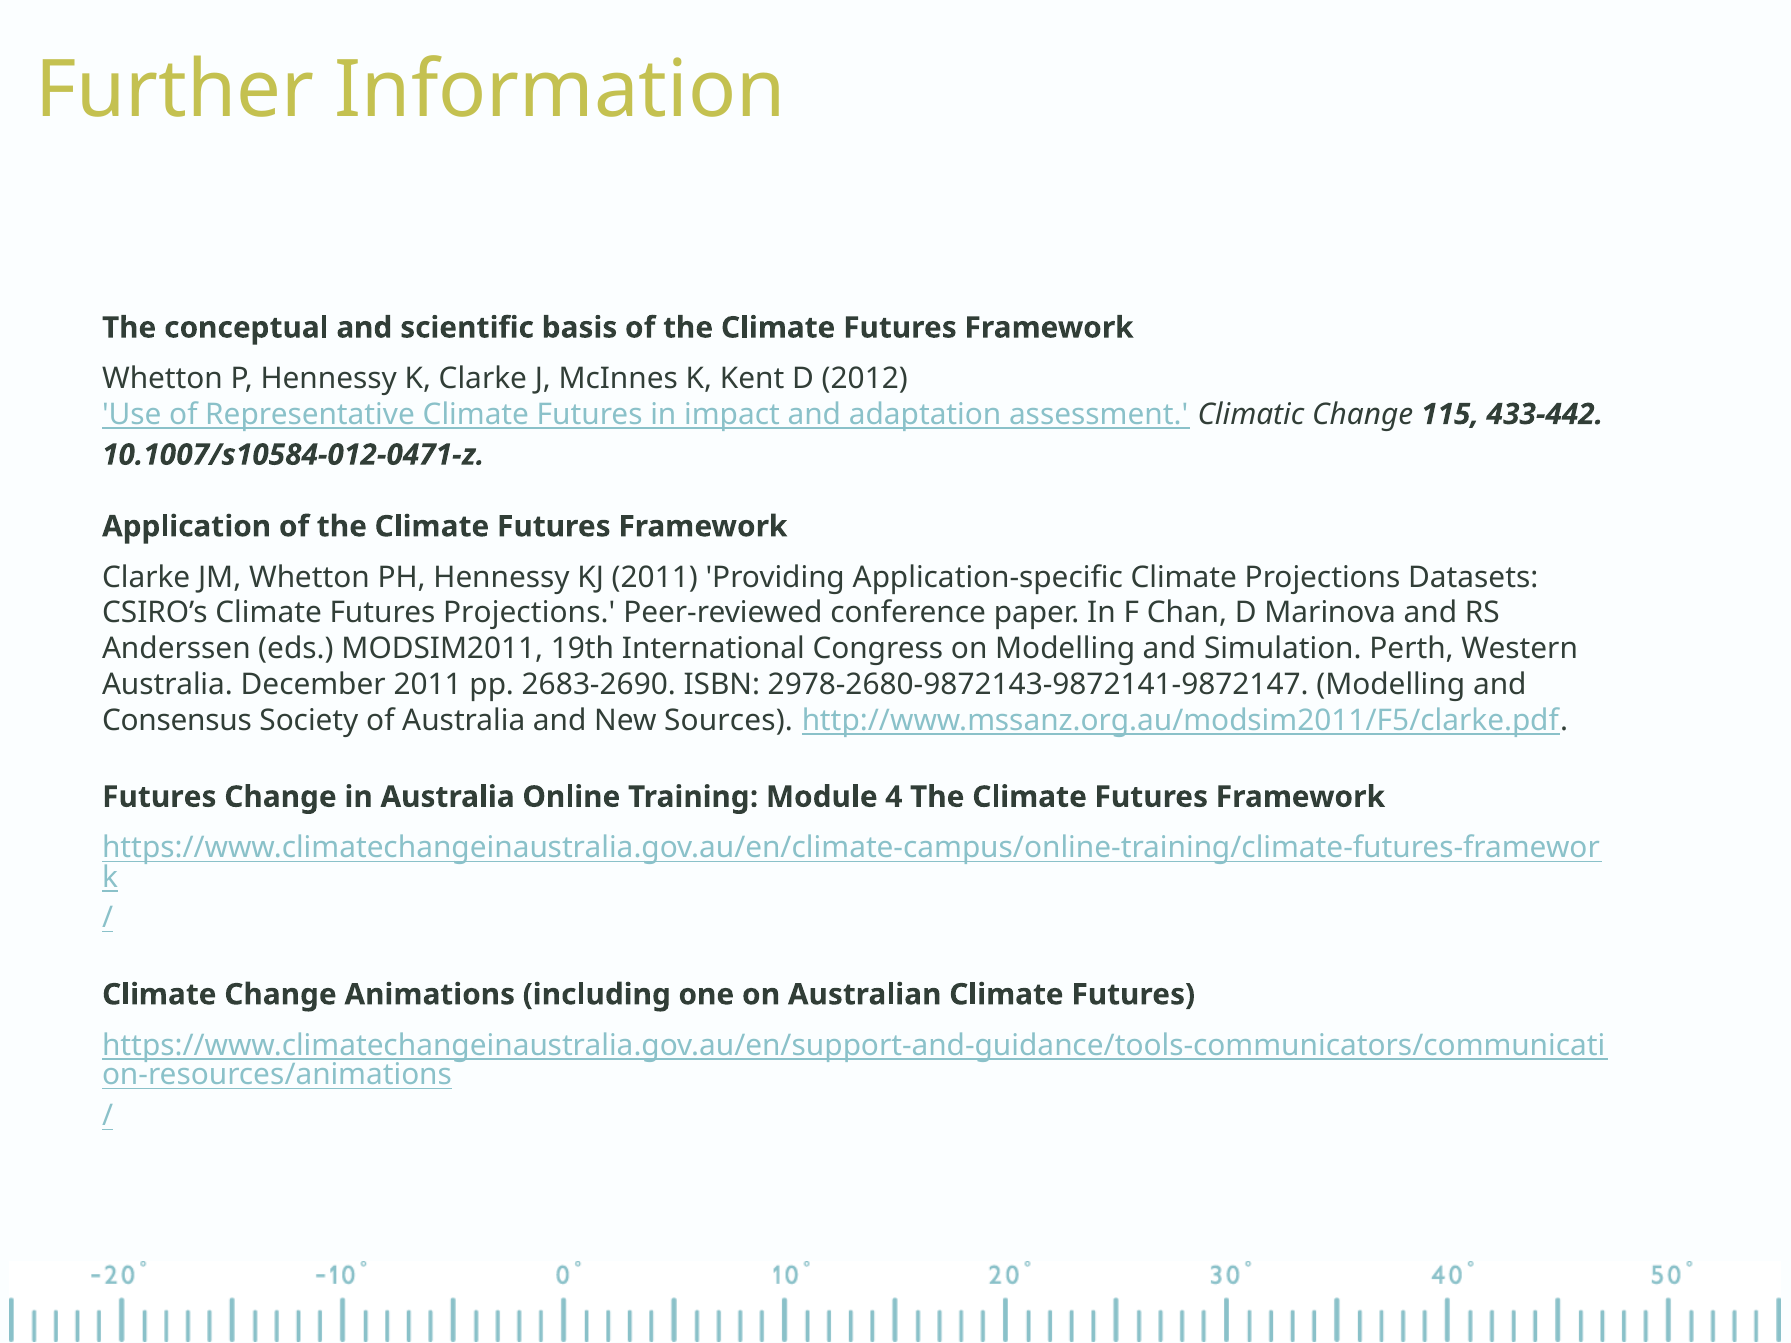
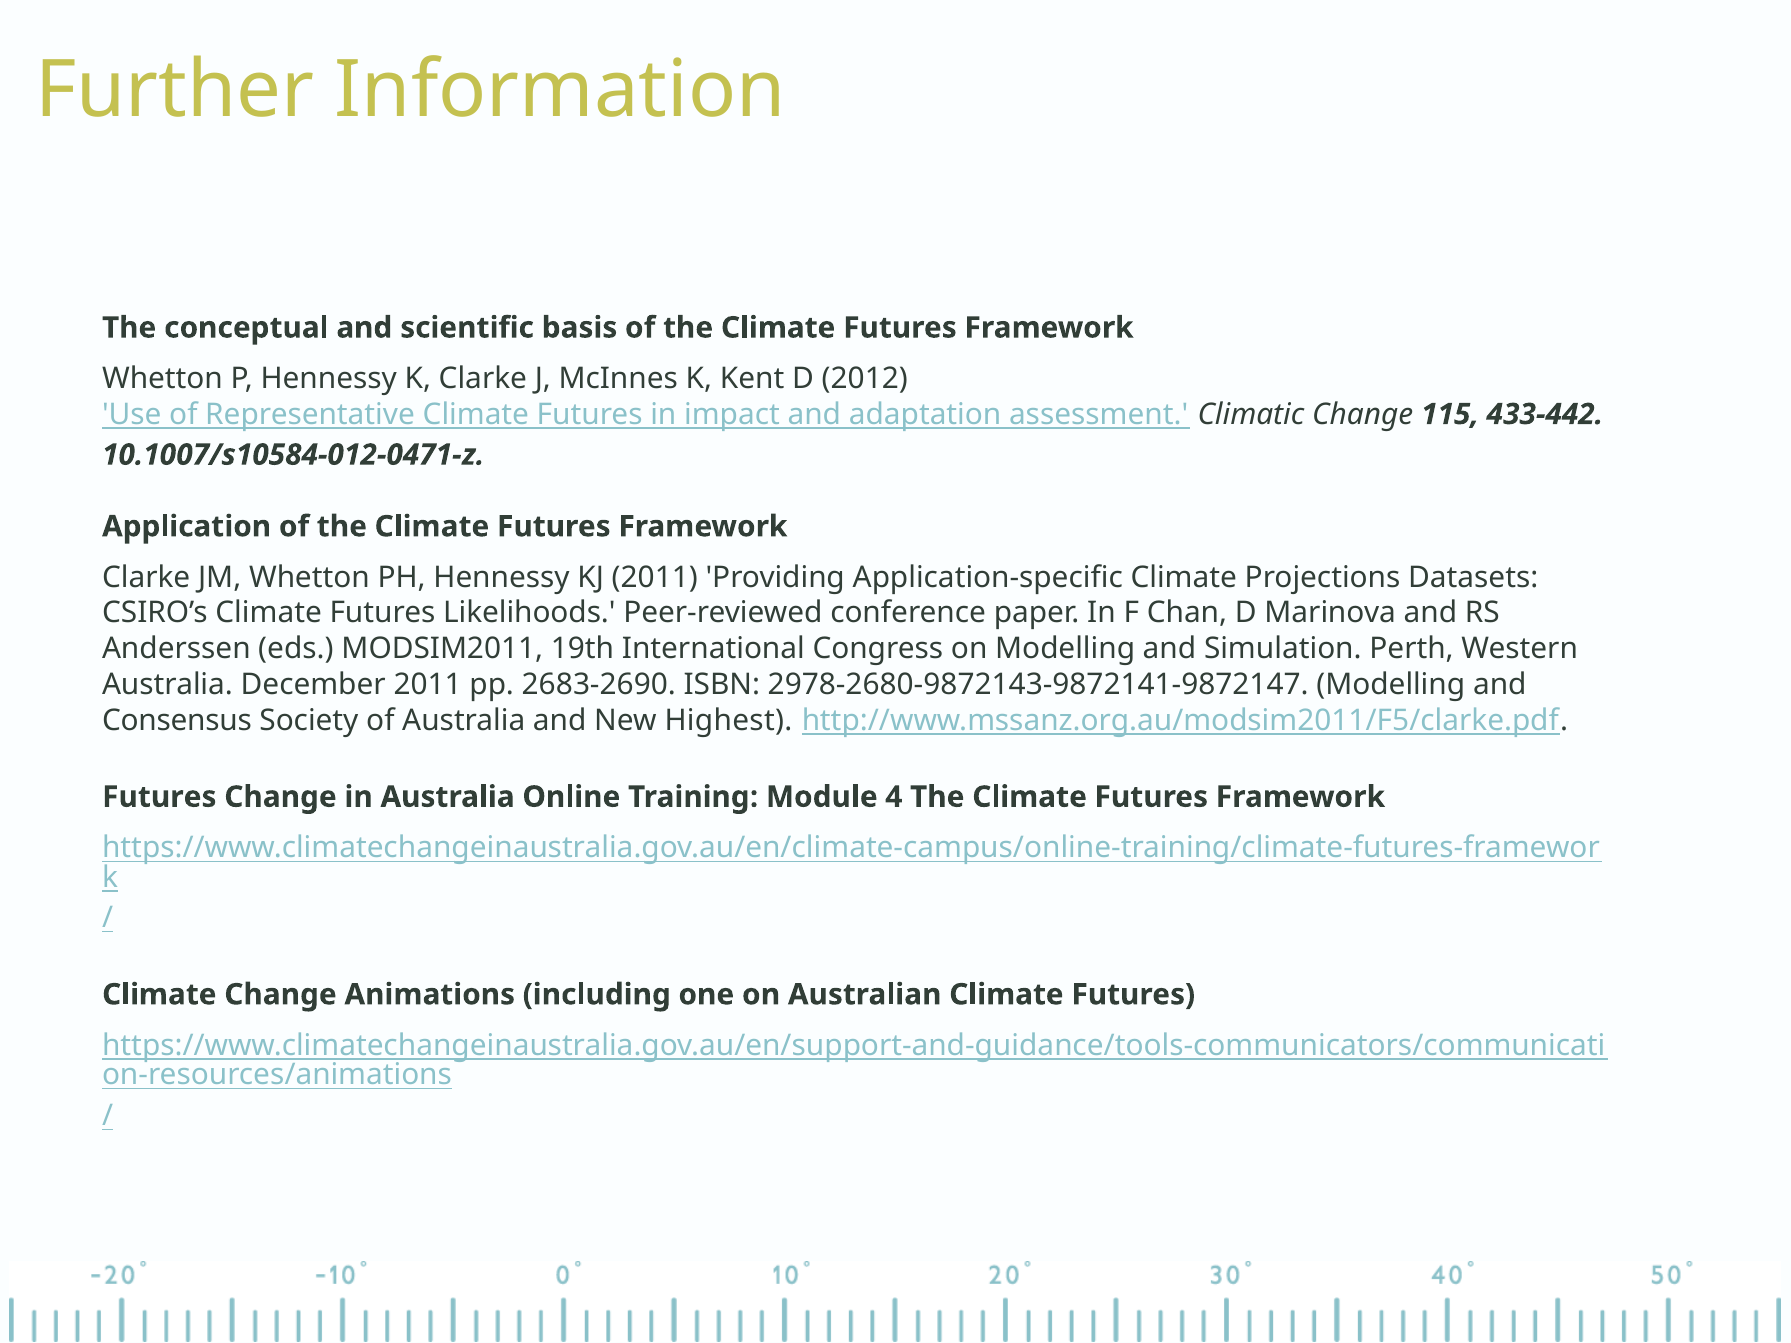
Futures Projections: Projections -> Likelihoods
Sources: Sources -> Highest
